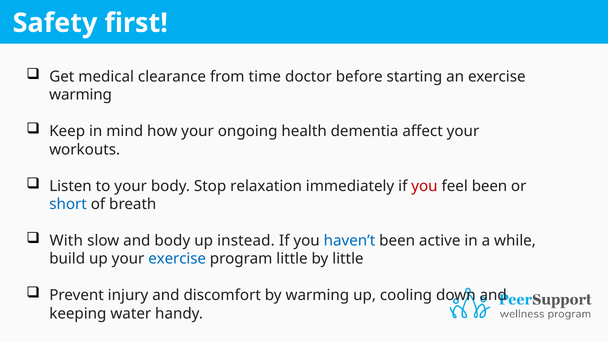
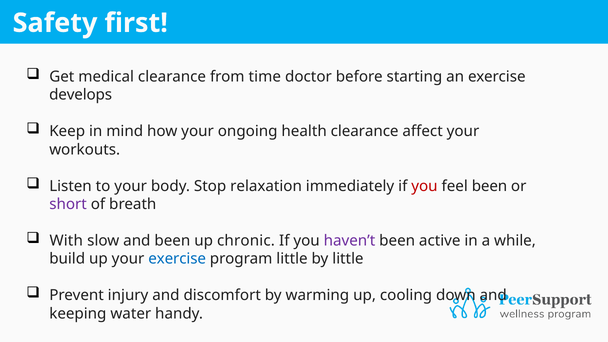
warming at (81, 95): warming -> develops
health dementia: dementia -> clearance
short colour: blue -> purple
and body: body -> been
instead: instead -> chronic
haven’t colour: blue -> purple
